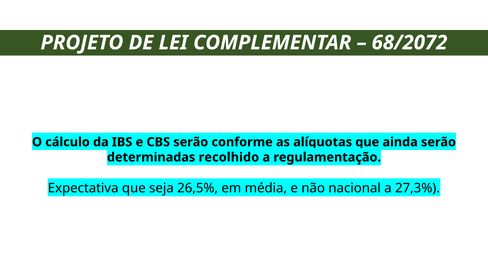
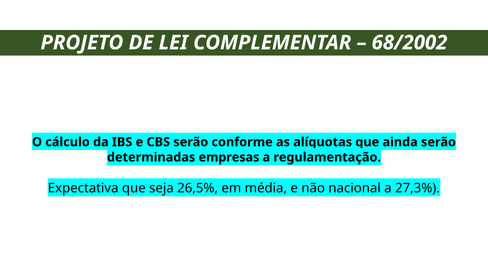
68/2072: 68/2072 -> 68/2002
recolhido: recolhido -> empresas
